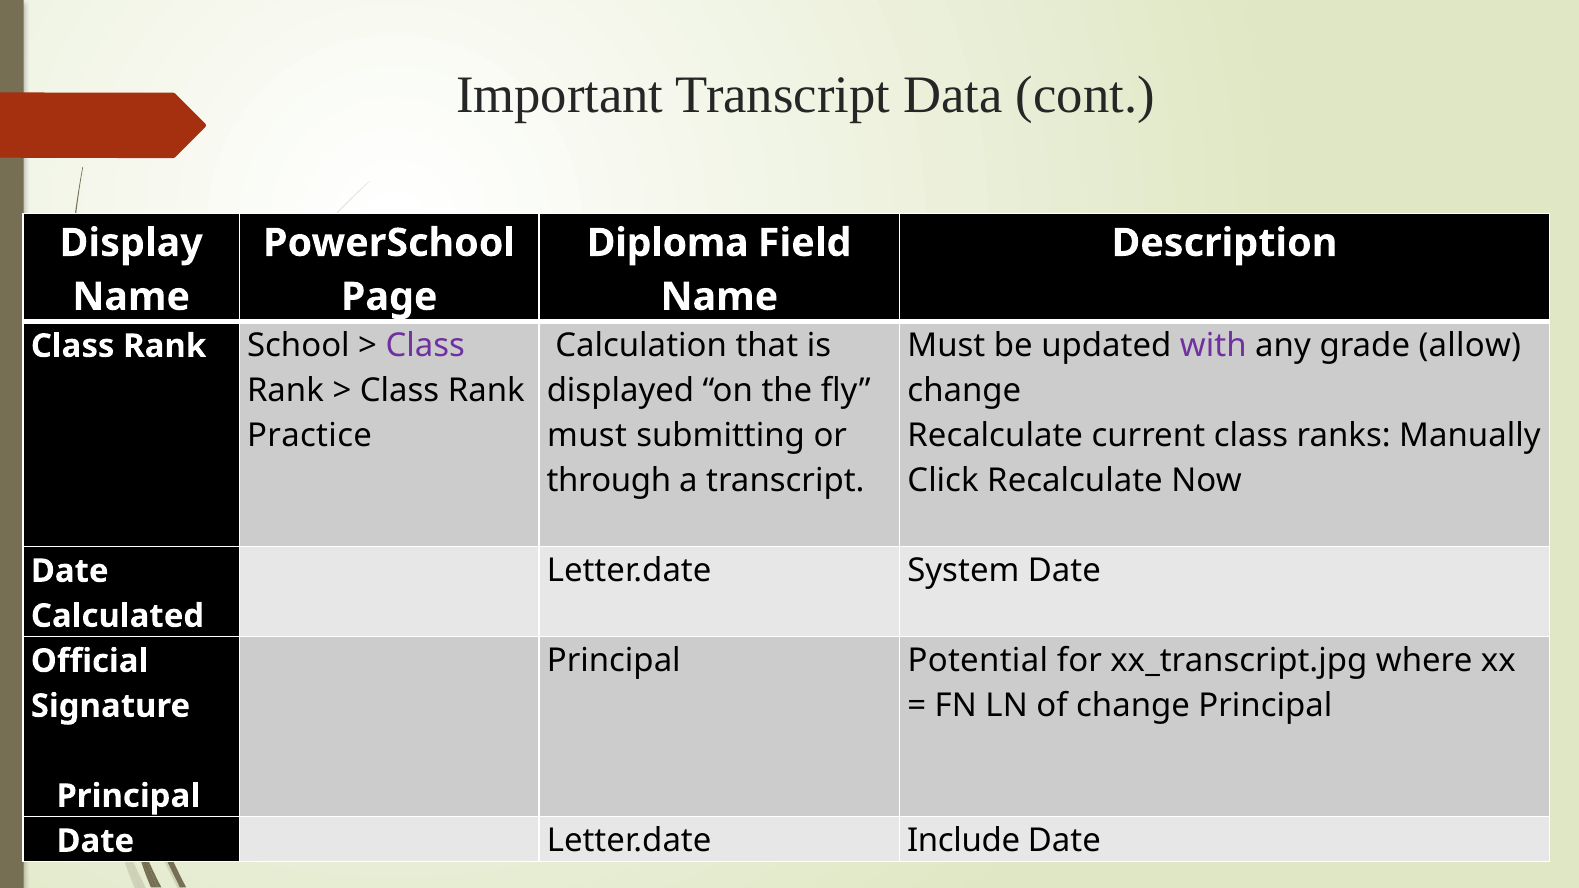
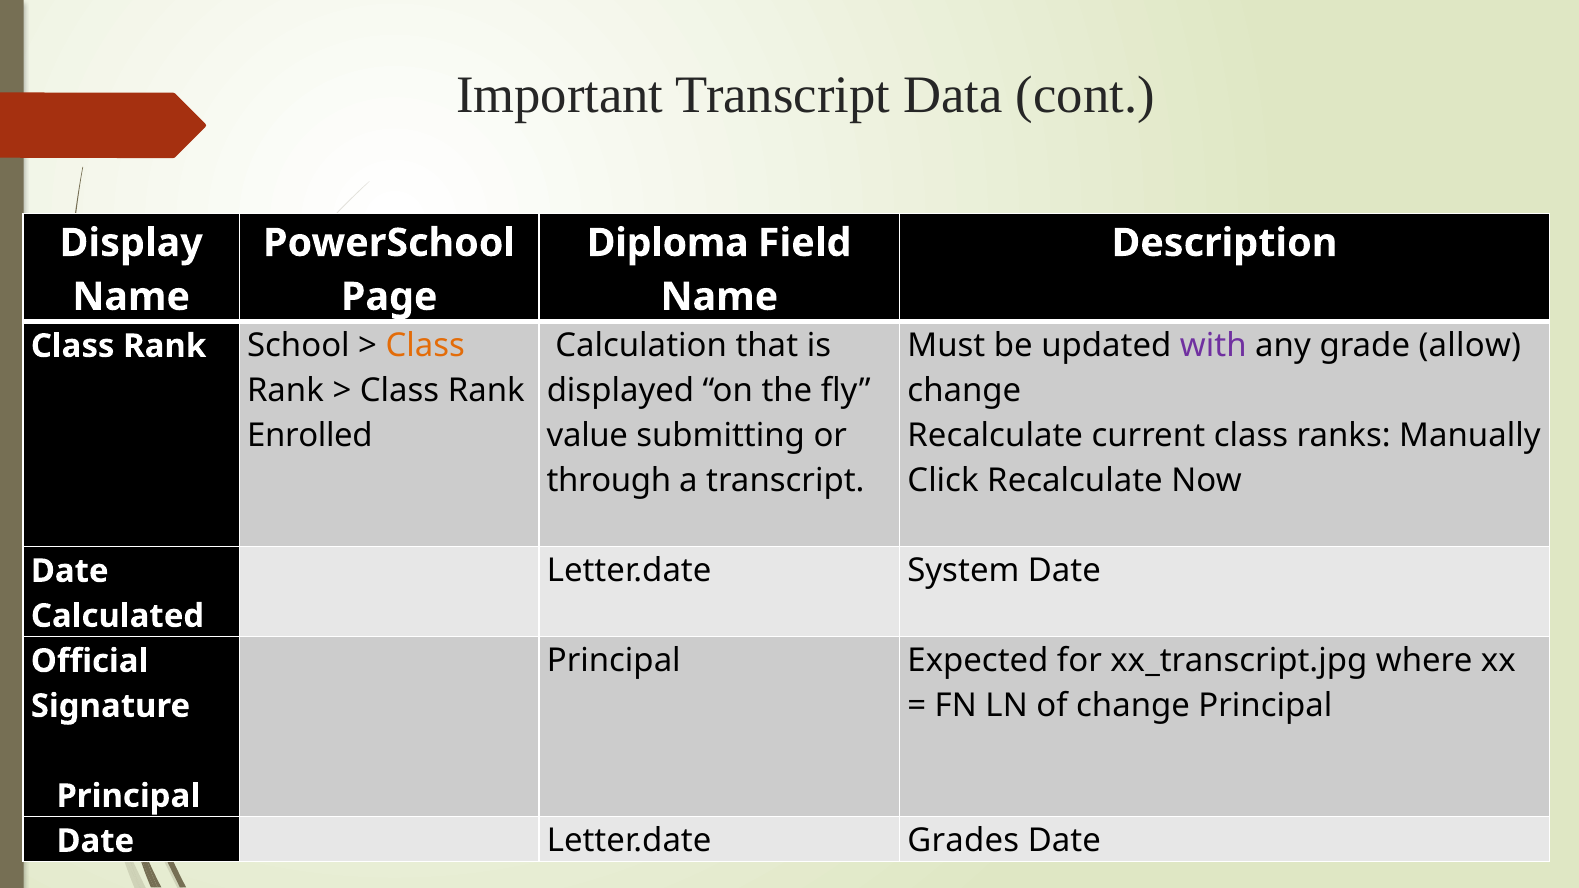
Class at (425, 346) colour: purple -> orange
Practice: Practice -> Enrolled
must at (587, 436): must -> value
Potential: Potential -> Expected
Include: Include -> Grades
